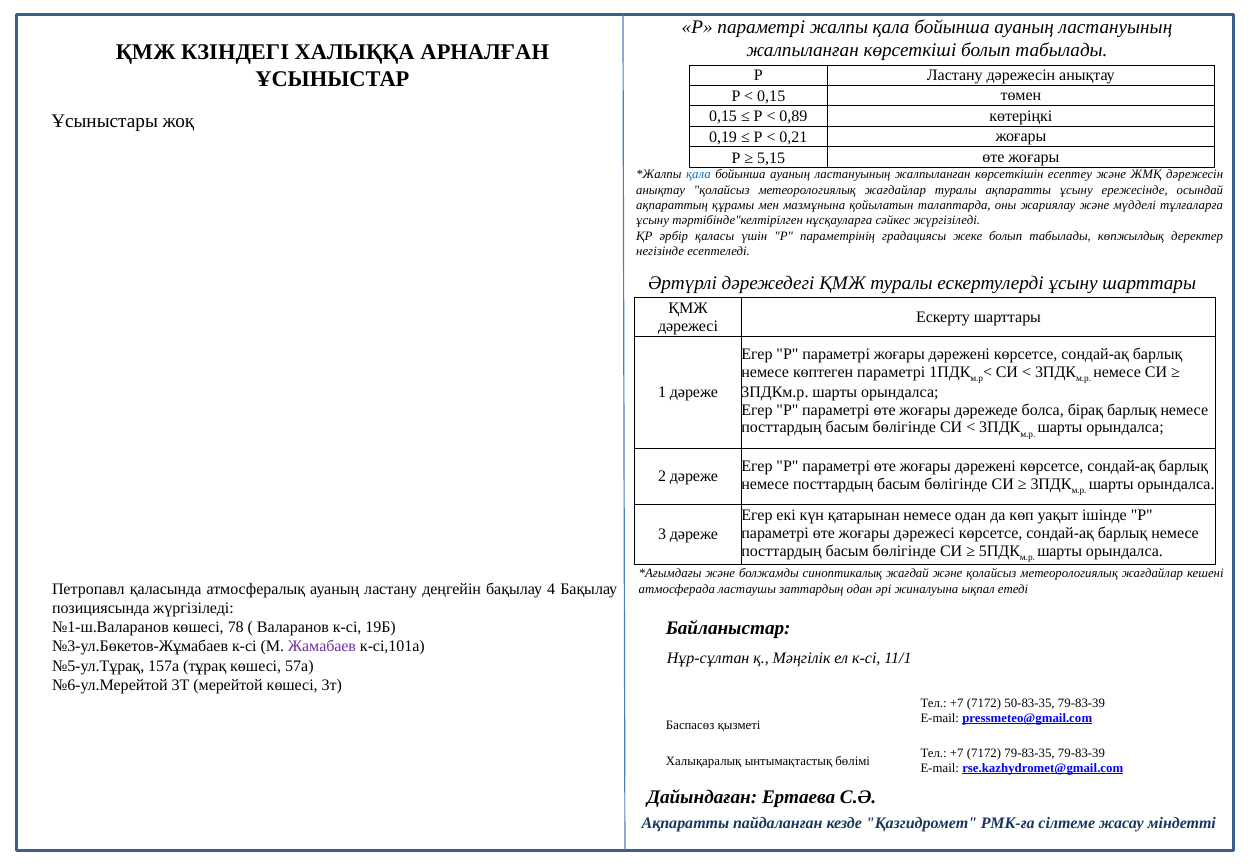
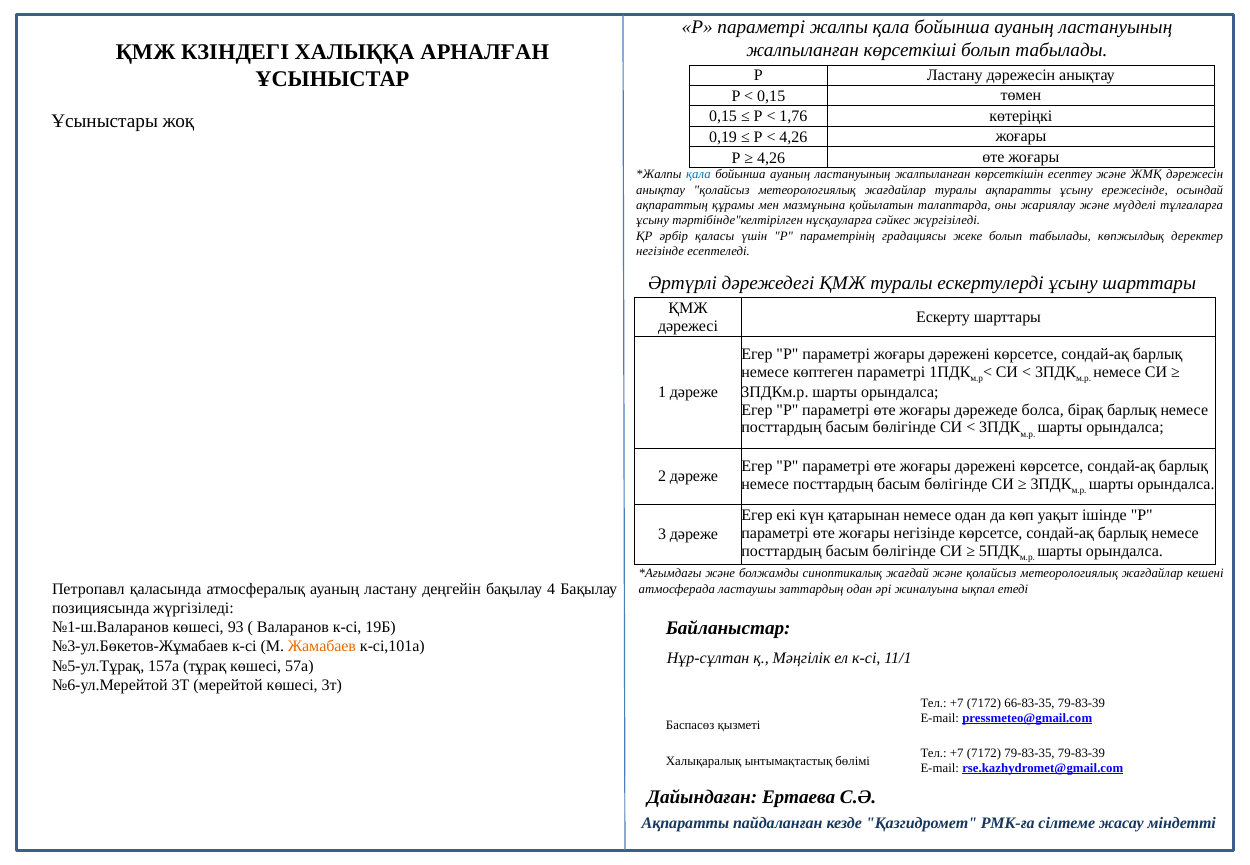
0,89: 0,89 -> 1,76
0,21 at (793, 137): 0,21 -> 4,26
5,15 at (771, 158): 5,15 -> 4,26
жоғары дәрежесі: дәрежесі -> негізінде
78: 78 -> 93
Жамабаев colour: purple -> orange
50-83-35: 50-83-35 -> 66-83-35
